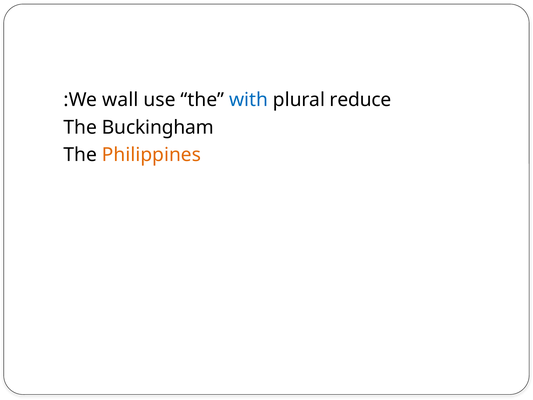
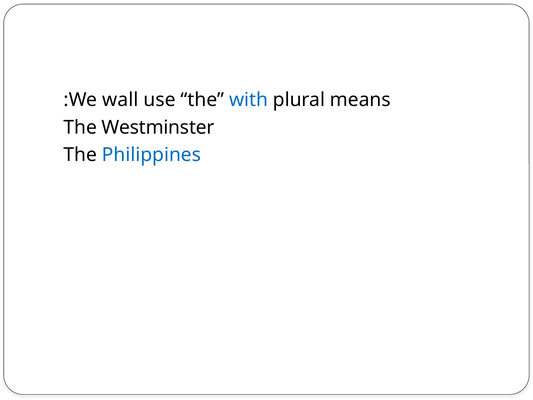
reduce: reduce -> means
Buckingham: Buckingham -> Westminster
Philippines colour: orange -> blue
